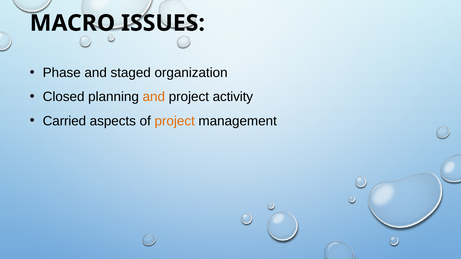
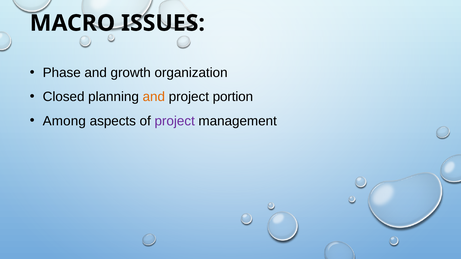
staged: staged -> growth
activity: activity -> portion
Carried: Carried -> Among
project at (175, 121) colour: orange -> purple
